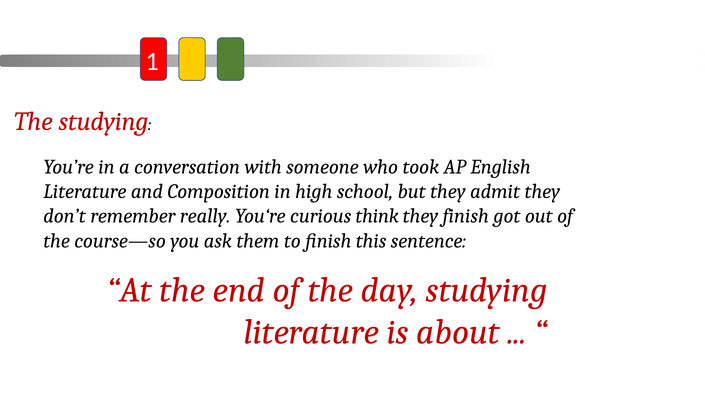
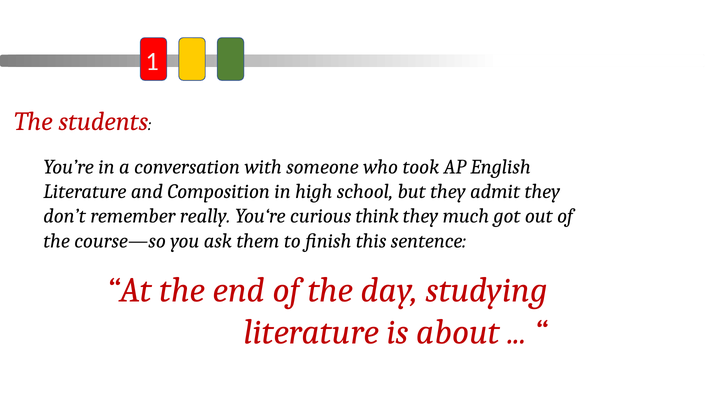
The studying: studying -> students
they finish: finish -> much
